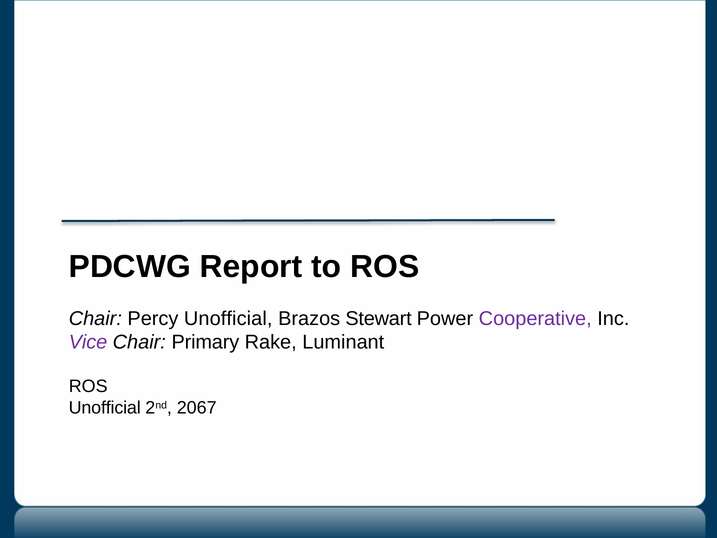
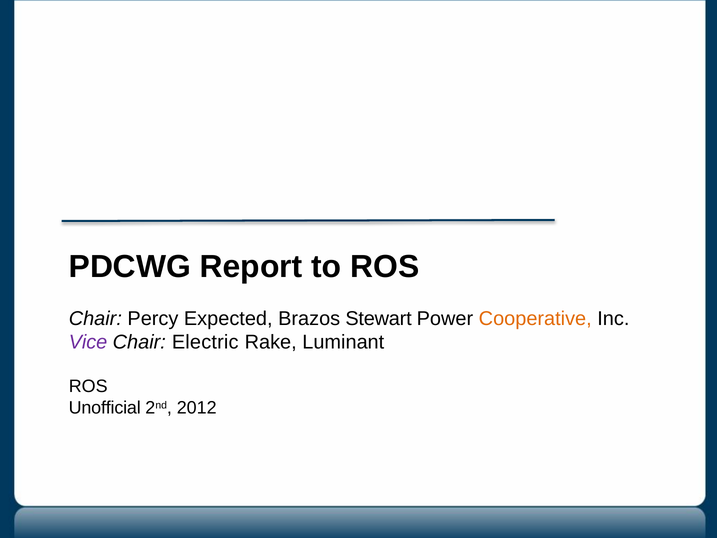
Percy Unofficial: Unofficial -> Expected
Cooperative colour: purple -> orange
Primary: Primary -> Electric
2067: 2067 -> 2012
